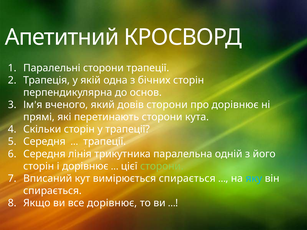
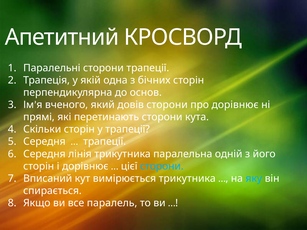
сторони at (162, 166) colour: light green -> light blue
вимірюється спирається: спирається -> трикутника
все дорівнює: дорівнює -> паралель
